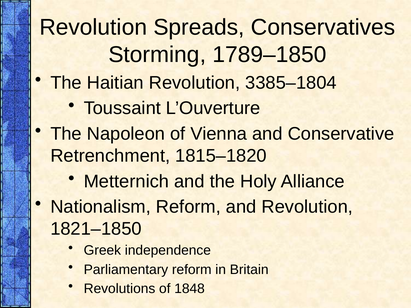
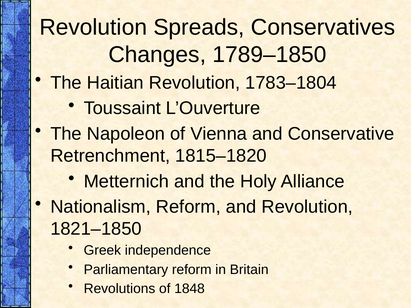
Storming: Storming -> Changes
3385–1804: 3385–1804 -> 1783–1804
